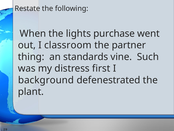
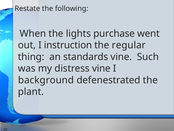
classroom: classroom -> instruction
partner: partner -> regular
distress first: first -> vine
